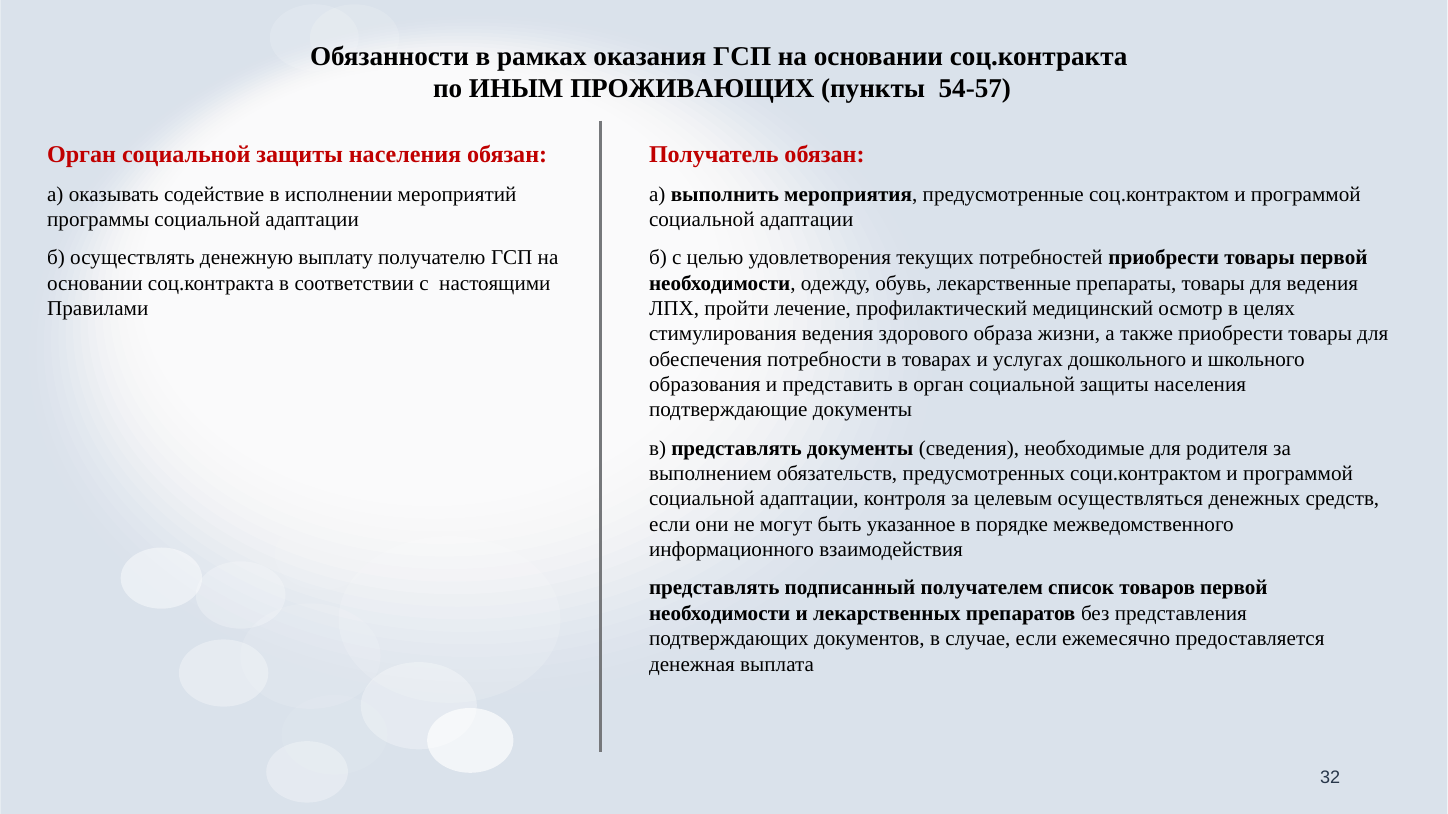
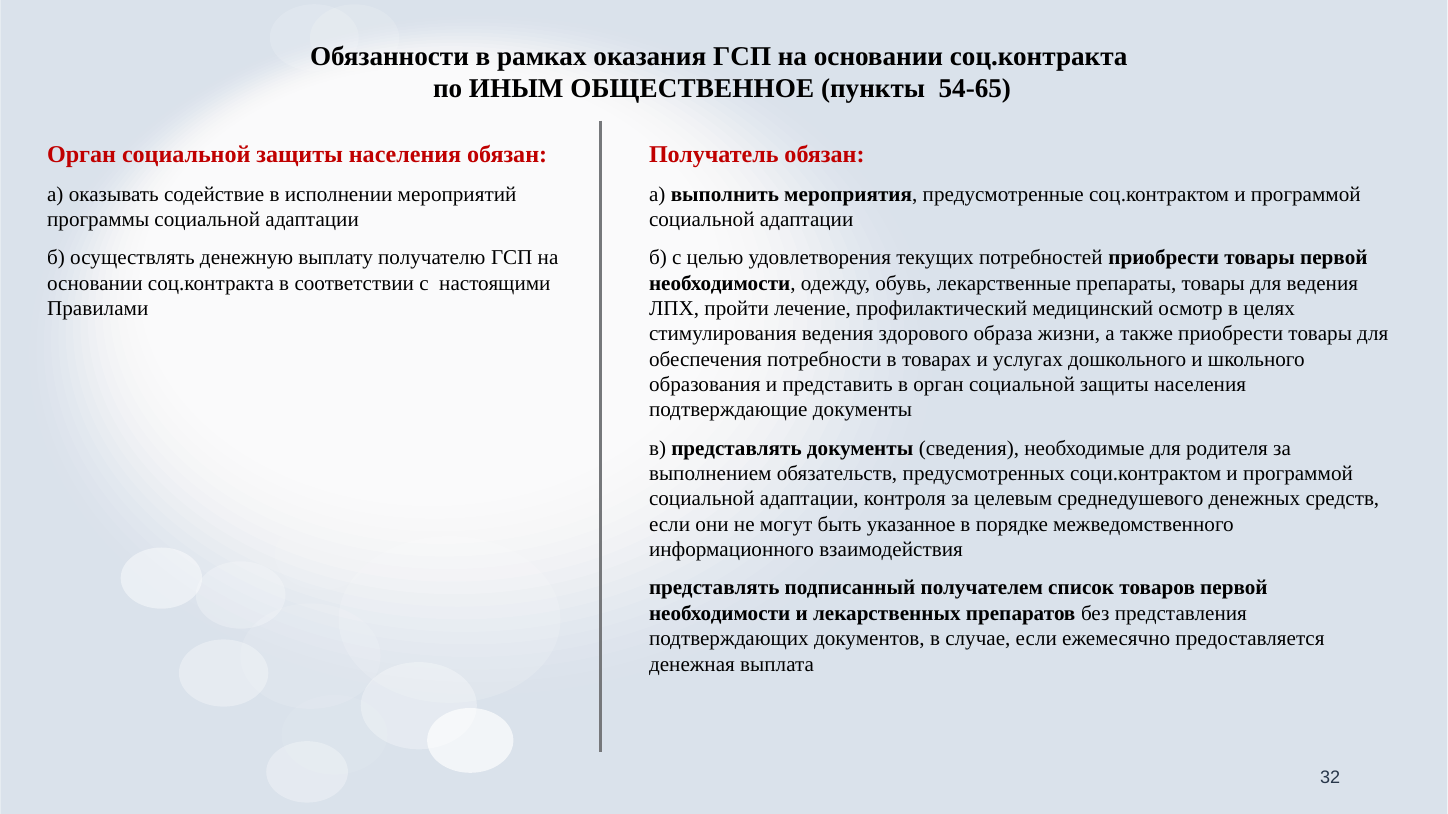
ПРОЖИВАЮЩИХ: ПРОЖИВАЮЩИХ -> ОБЩЕСТВЕННОЕ
54-57: 54-57 -> 54-65
осуществляться: осуществляться -> среднедушевого
